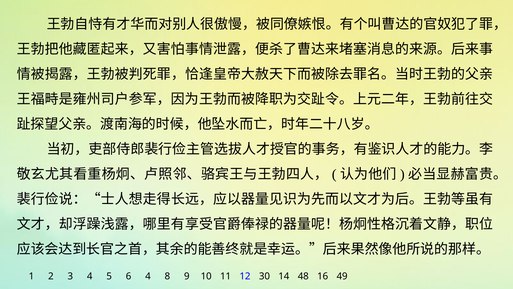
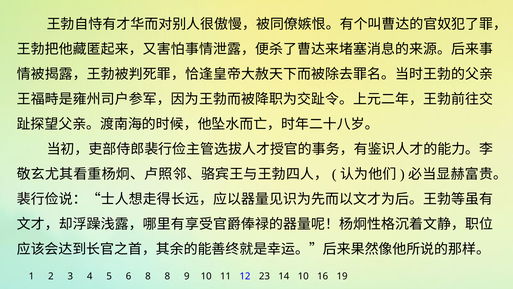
6 4: 4 -> 8
30: 30 -> 23
14 48: 48 -> 10
49: 49 -> 19
